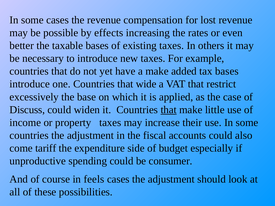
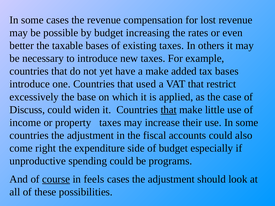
by effects: effects -> budget
wide: wide -> used
tariff: tariff -> right
consumer: consumer -> programs
course underline: none -> present
